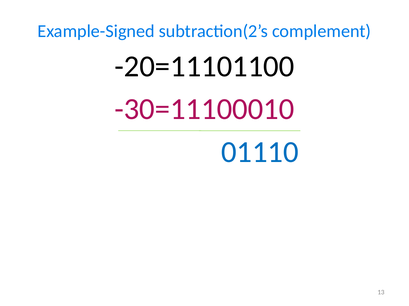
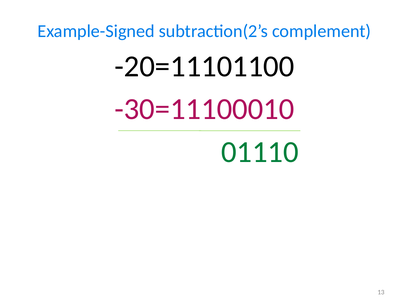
01110 colour: blue -> green
